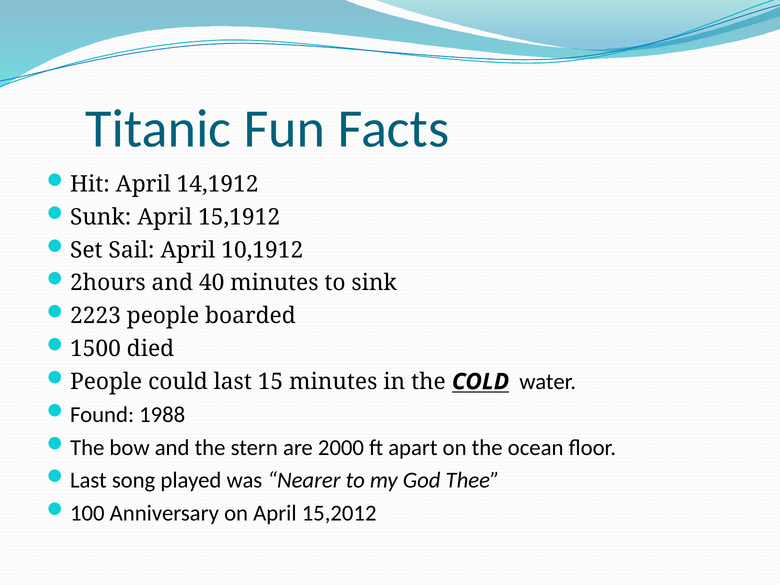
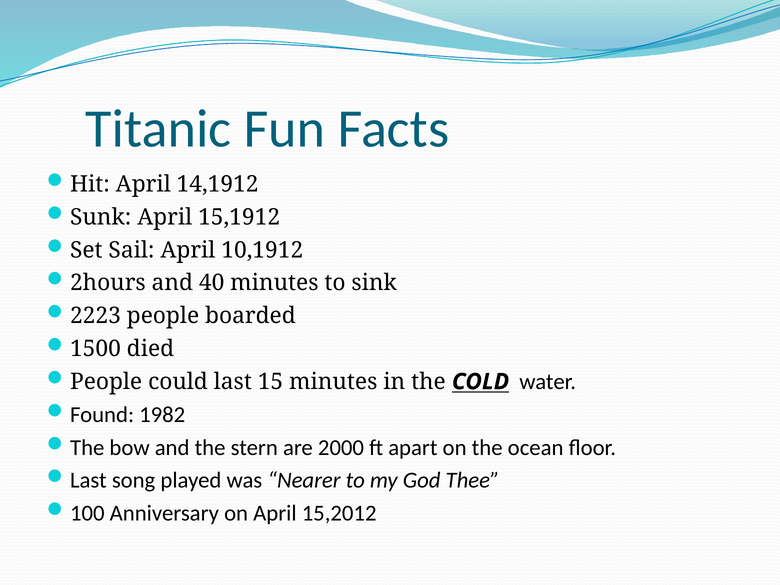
1988: 1988 -> 1982
